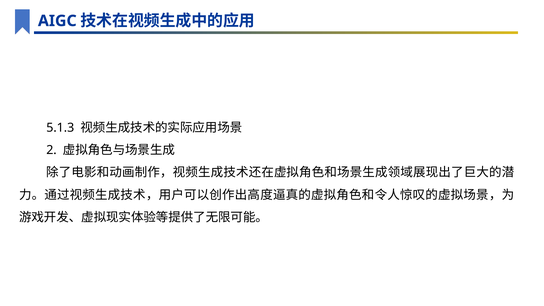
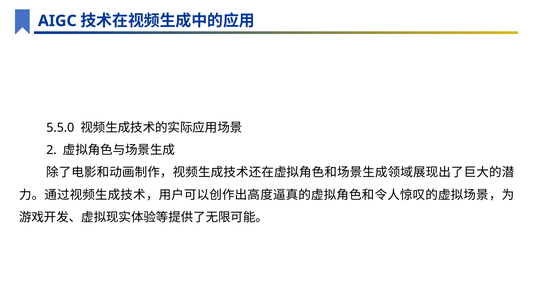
5.1.3: 5.1.3 -> 5.5.0
